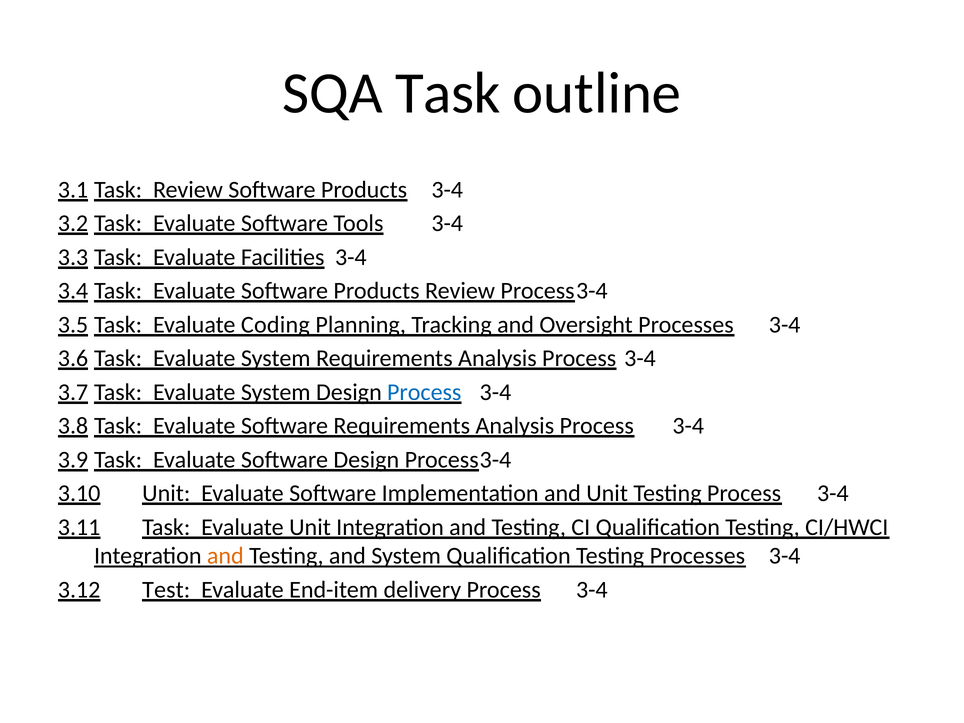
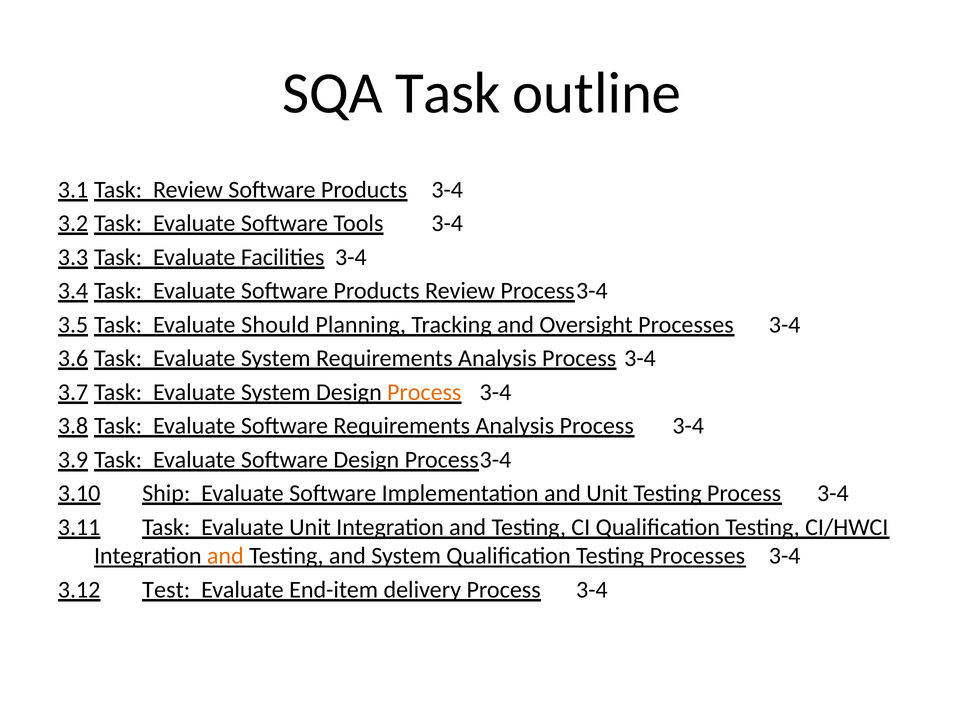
Coding: Coding -> Should
Process at (424, 392) colour: blue -> orange
3.10 Unit: Unit -> Ship
